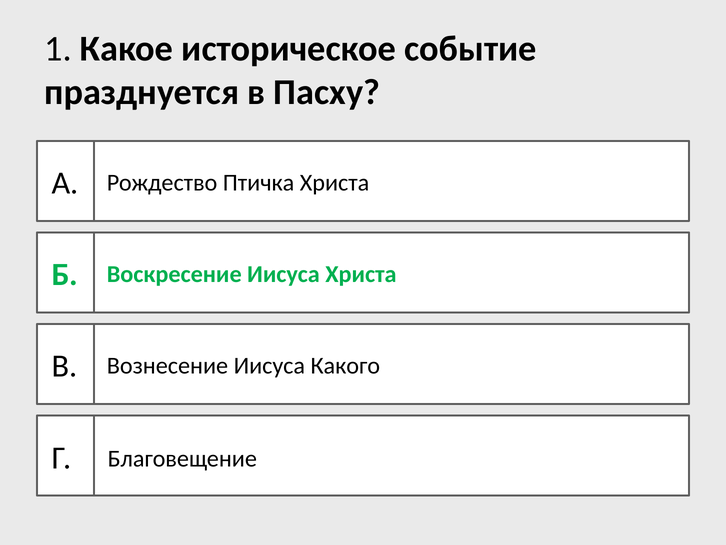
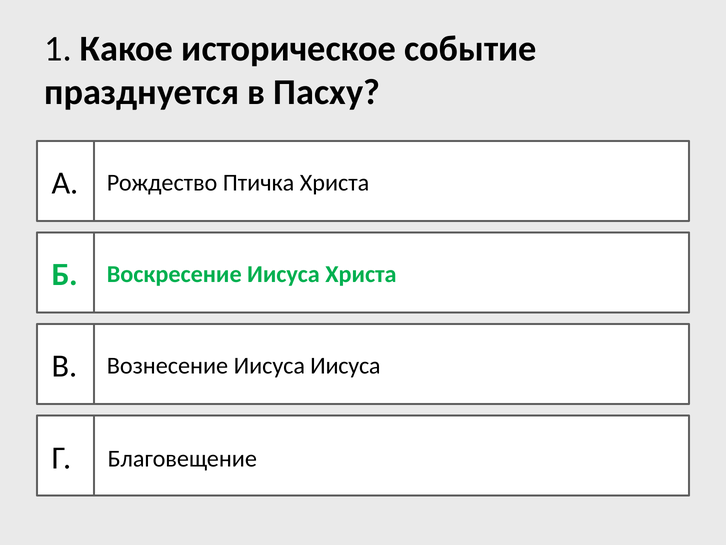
Иисуса Какого: Какого -> Иисуса
